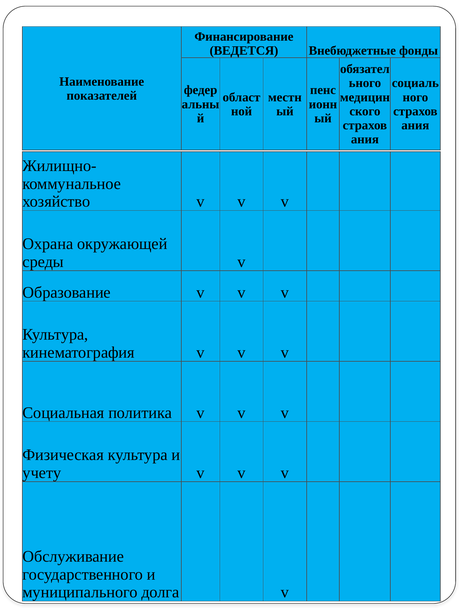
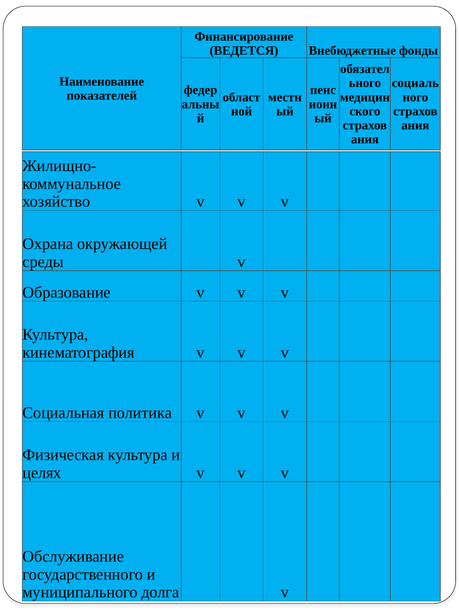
учету: учету -> целях
